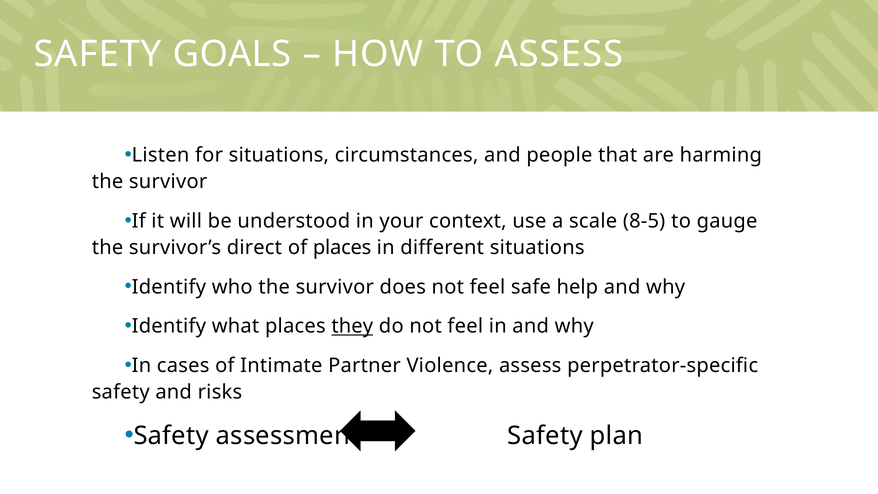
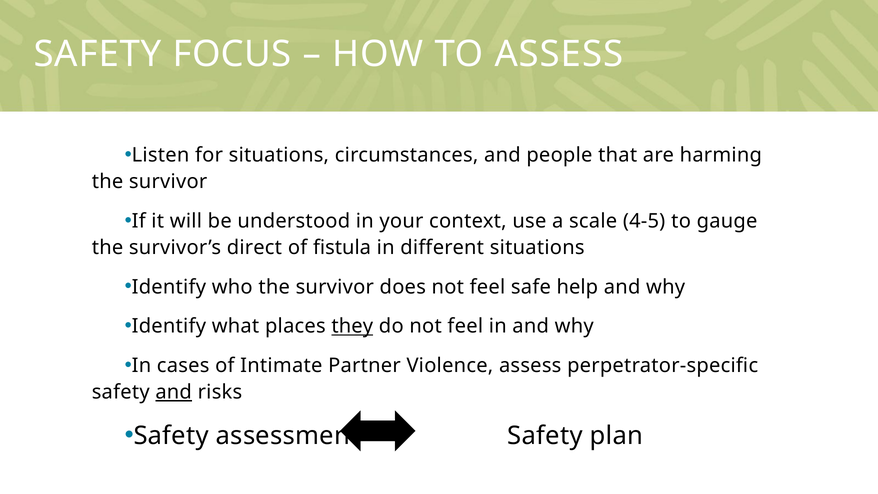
GOALS: GOALS -> FOCUS
8-5: 8-5 -> 4-5
of places: places -> fistula
and at (174, 392) underline: none -> present
